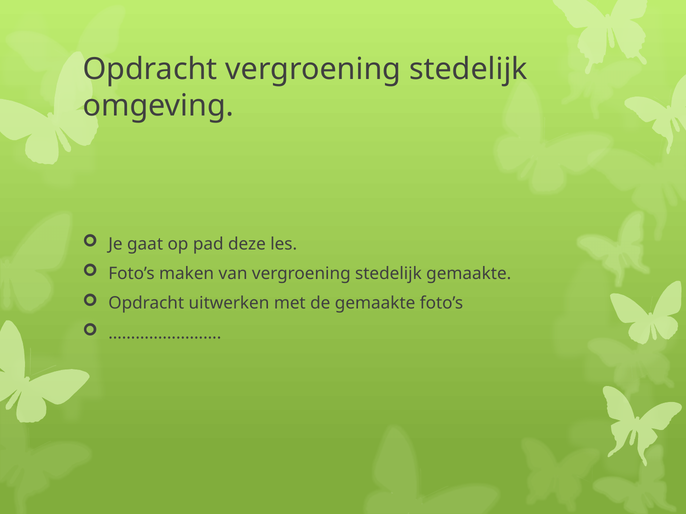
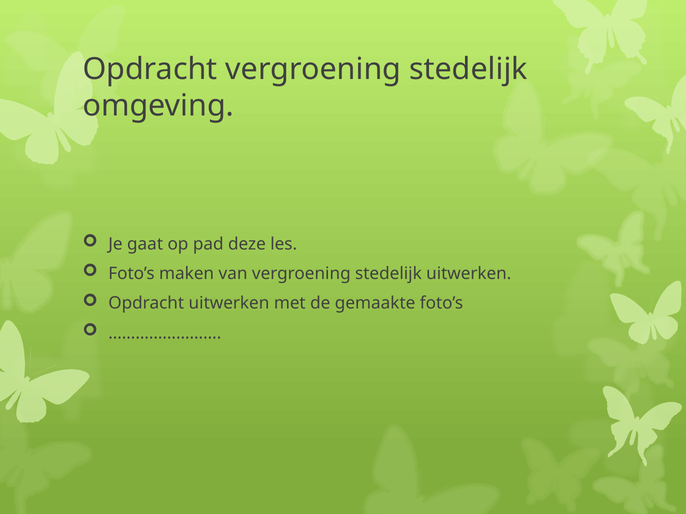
stedelijk gemaakte: gemaakte -> uitwerken
